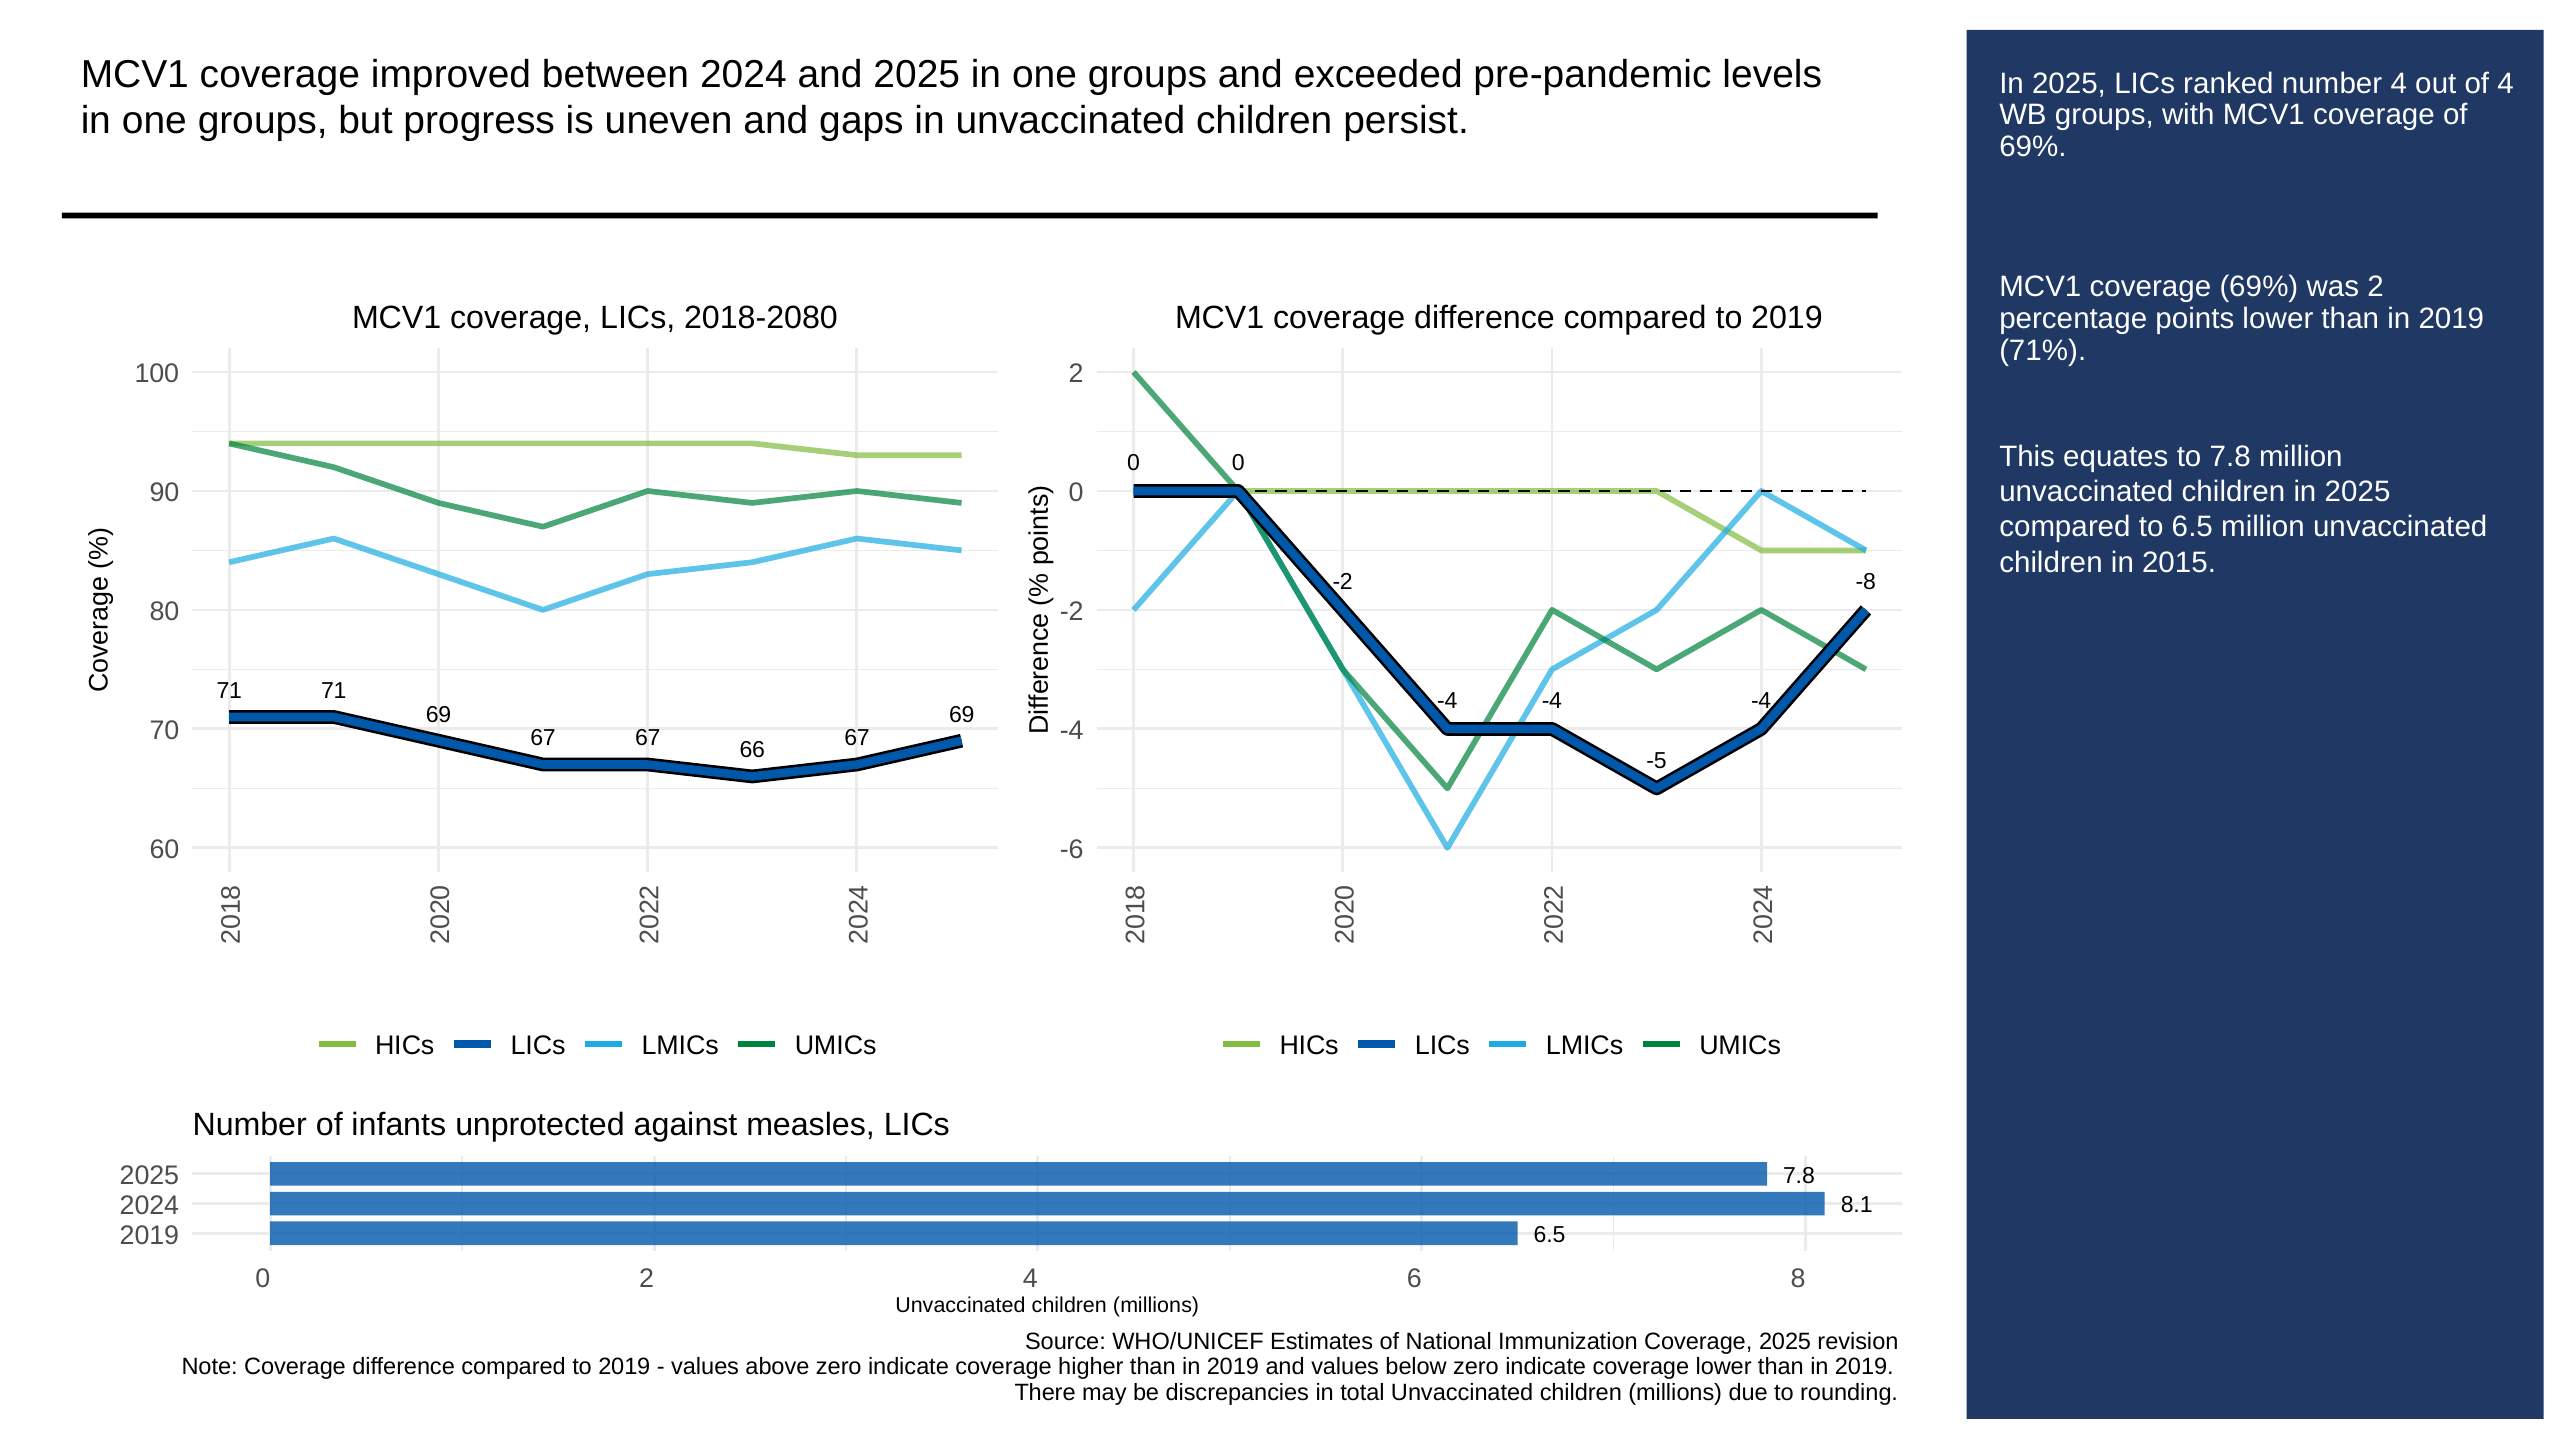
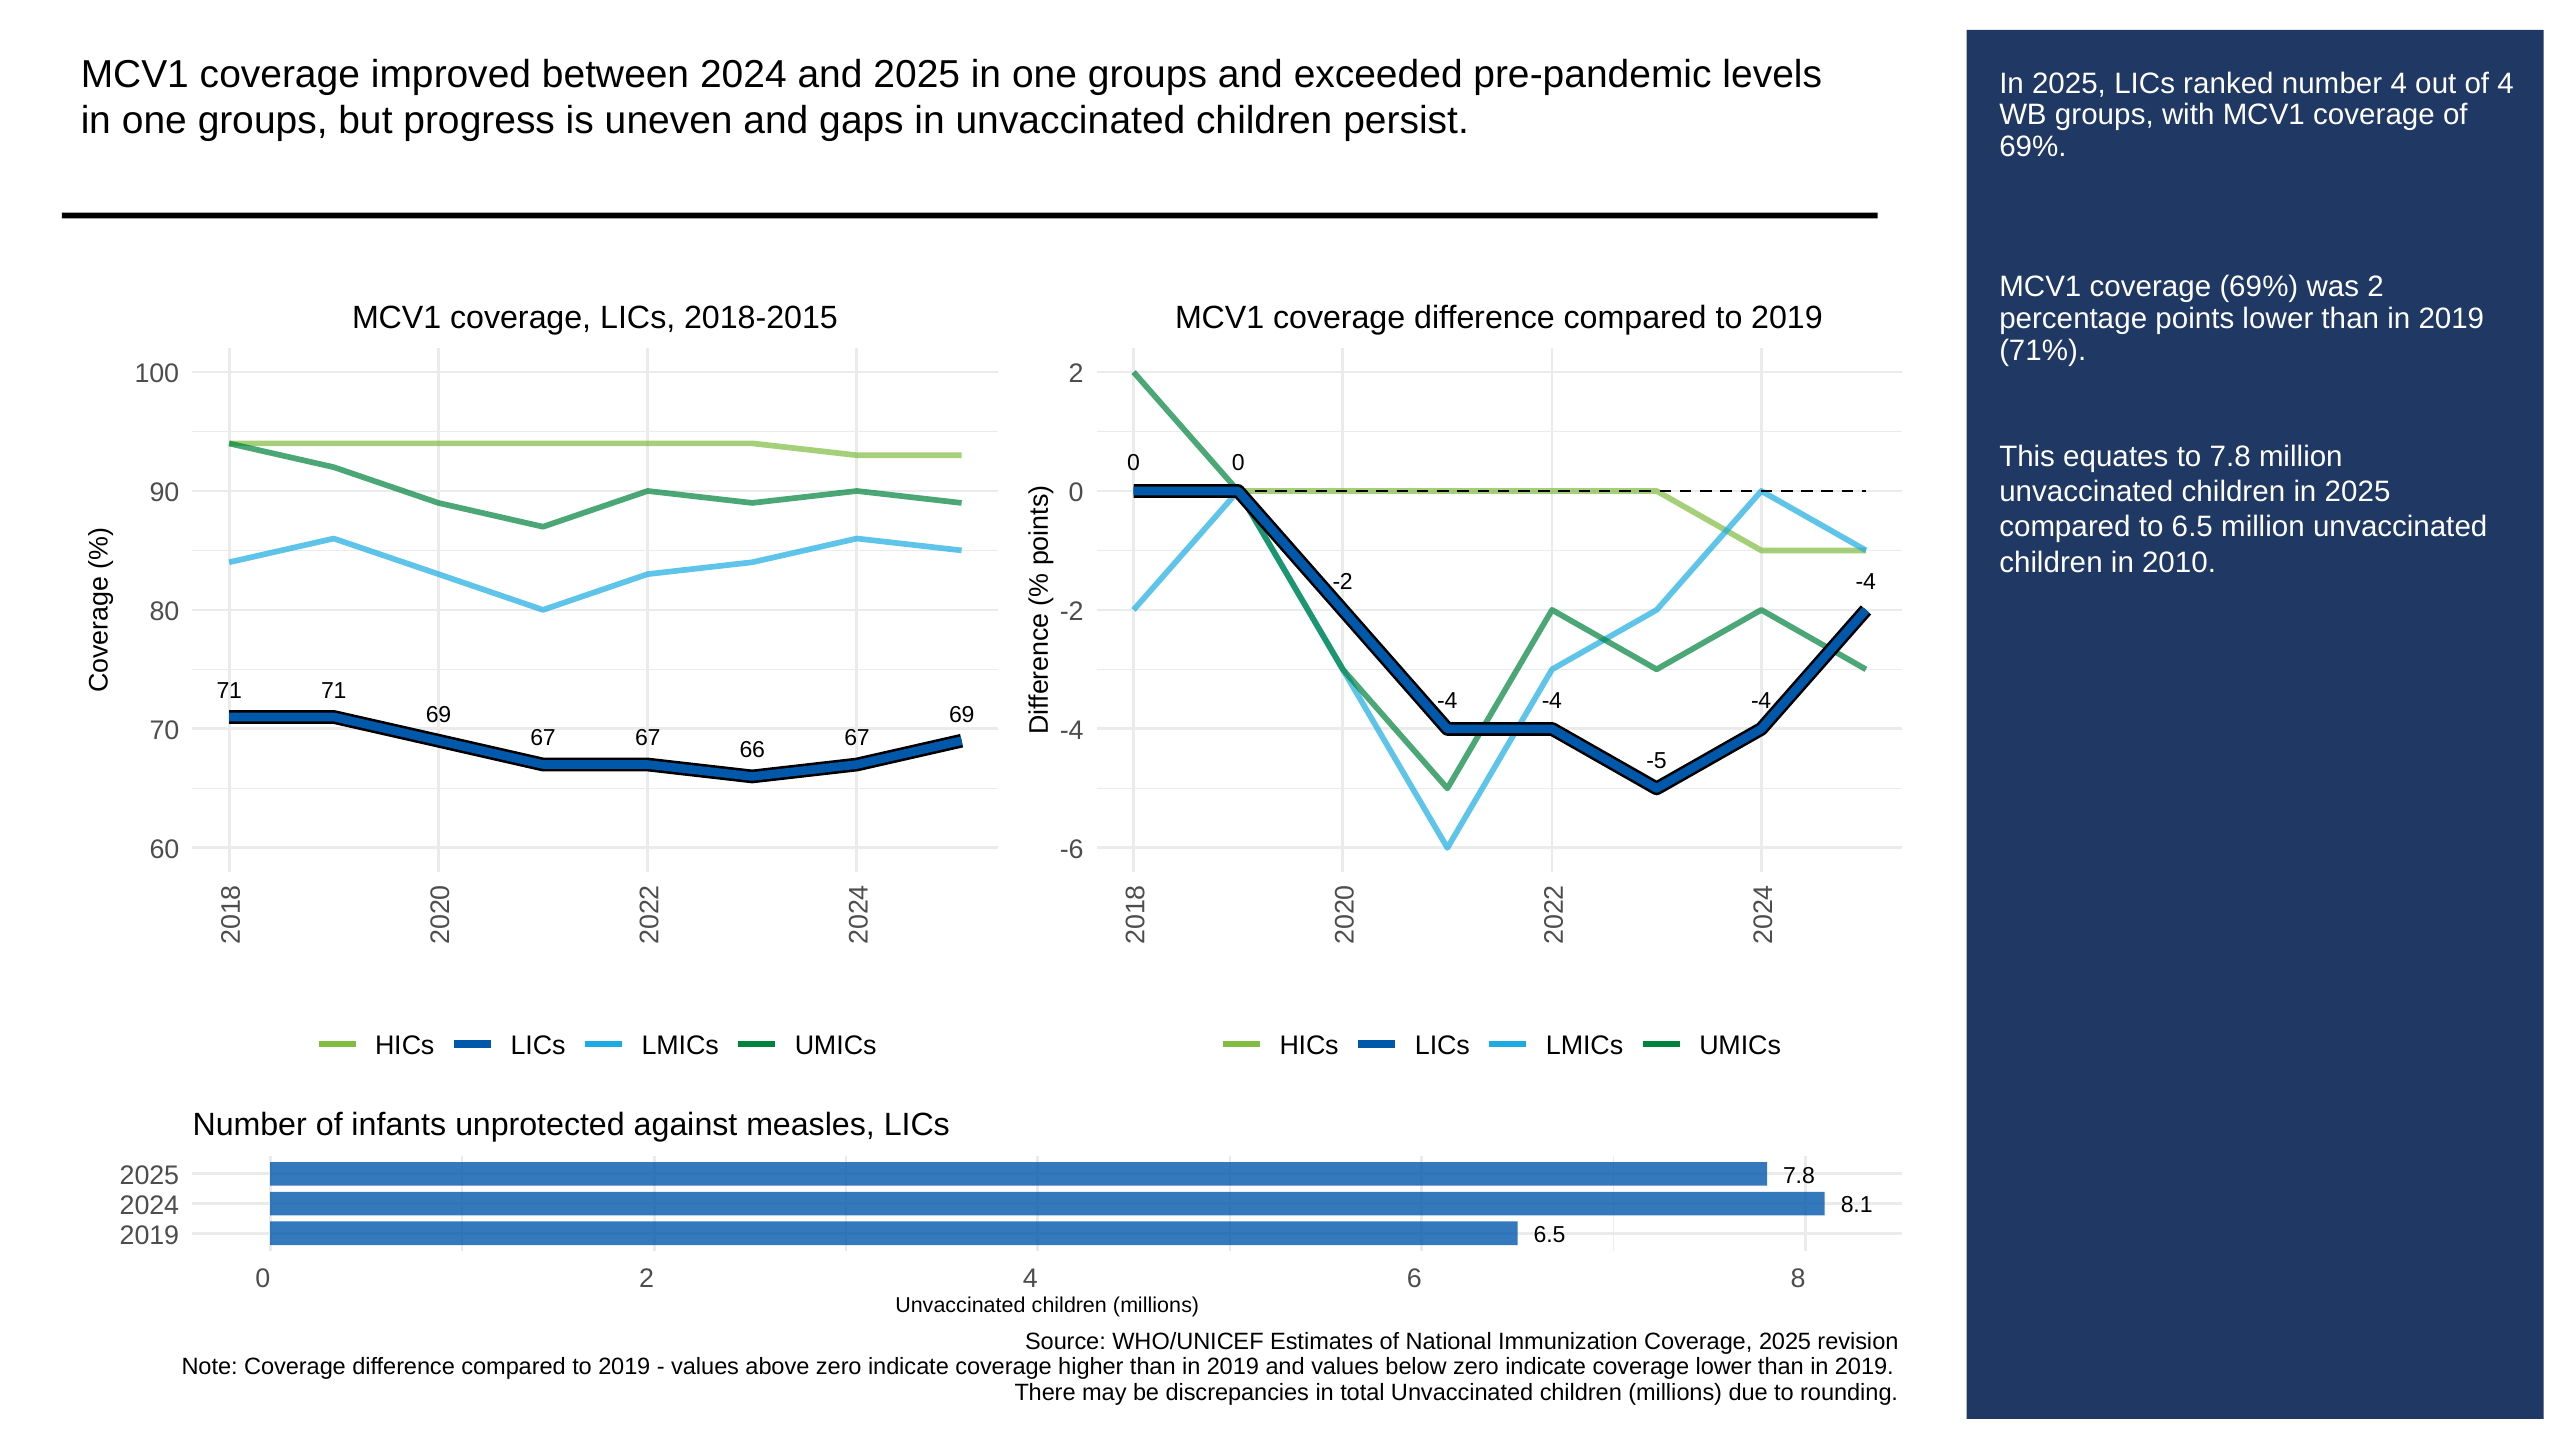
2018-2080: 2018-2080 -> 2018-2015
2015: 2015 -> 2010
-8 at (1866, 582): -8 -> -4
